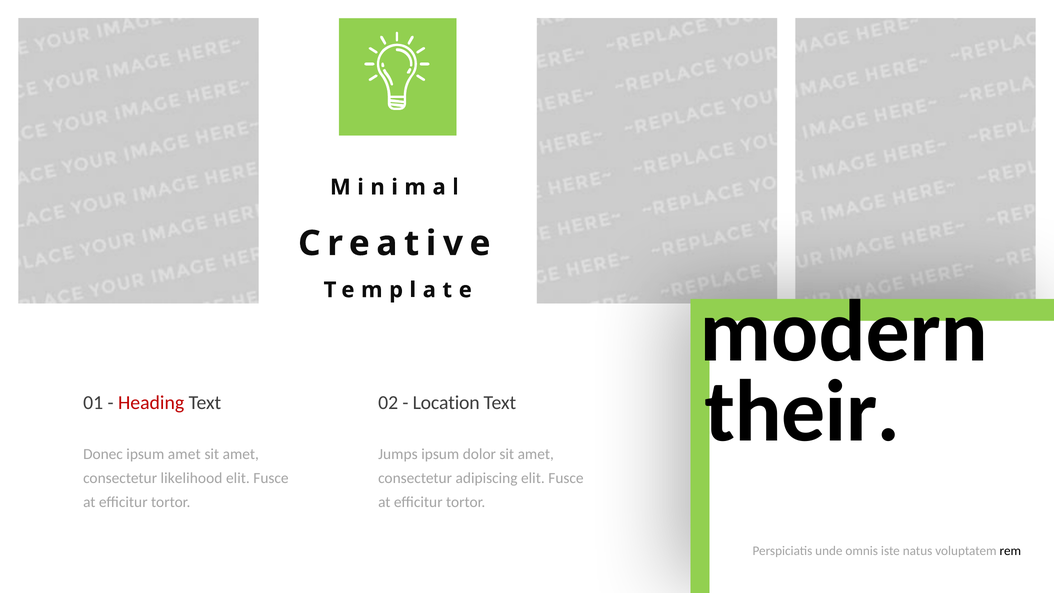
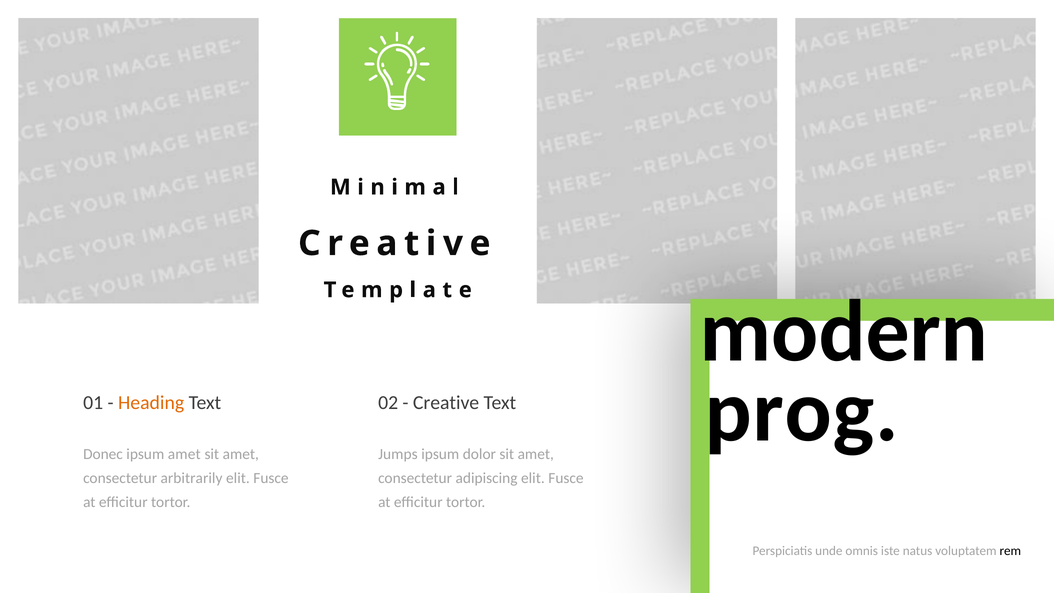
their: their -> prog
Heading colour: red -> orange
Location at (446, 403): Location -> Creative
likelihood: likelihood -> arbitrarily
